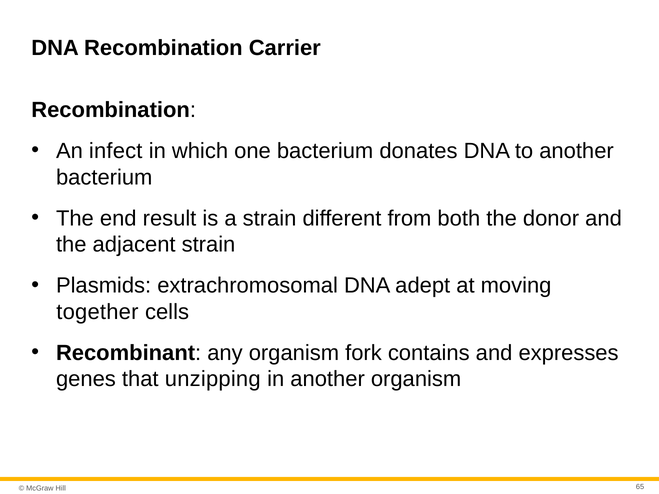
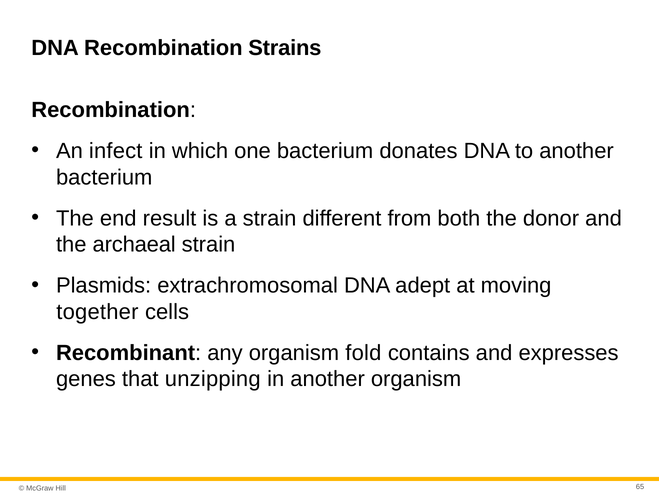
Carrier: Carrier -> Strains
adjacent: adjacent -> archaeal
fork: fork -> fold
